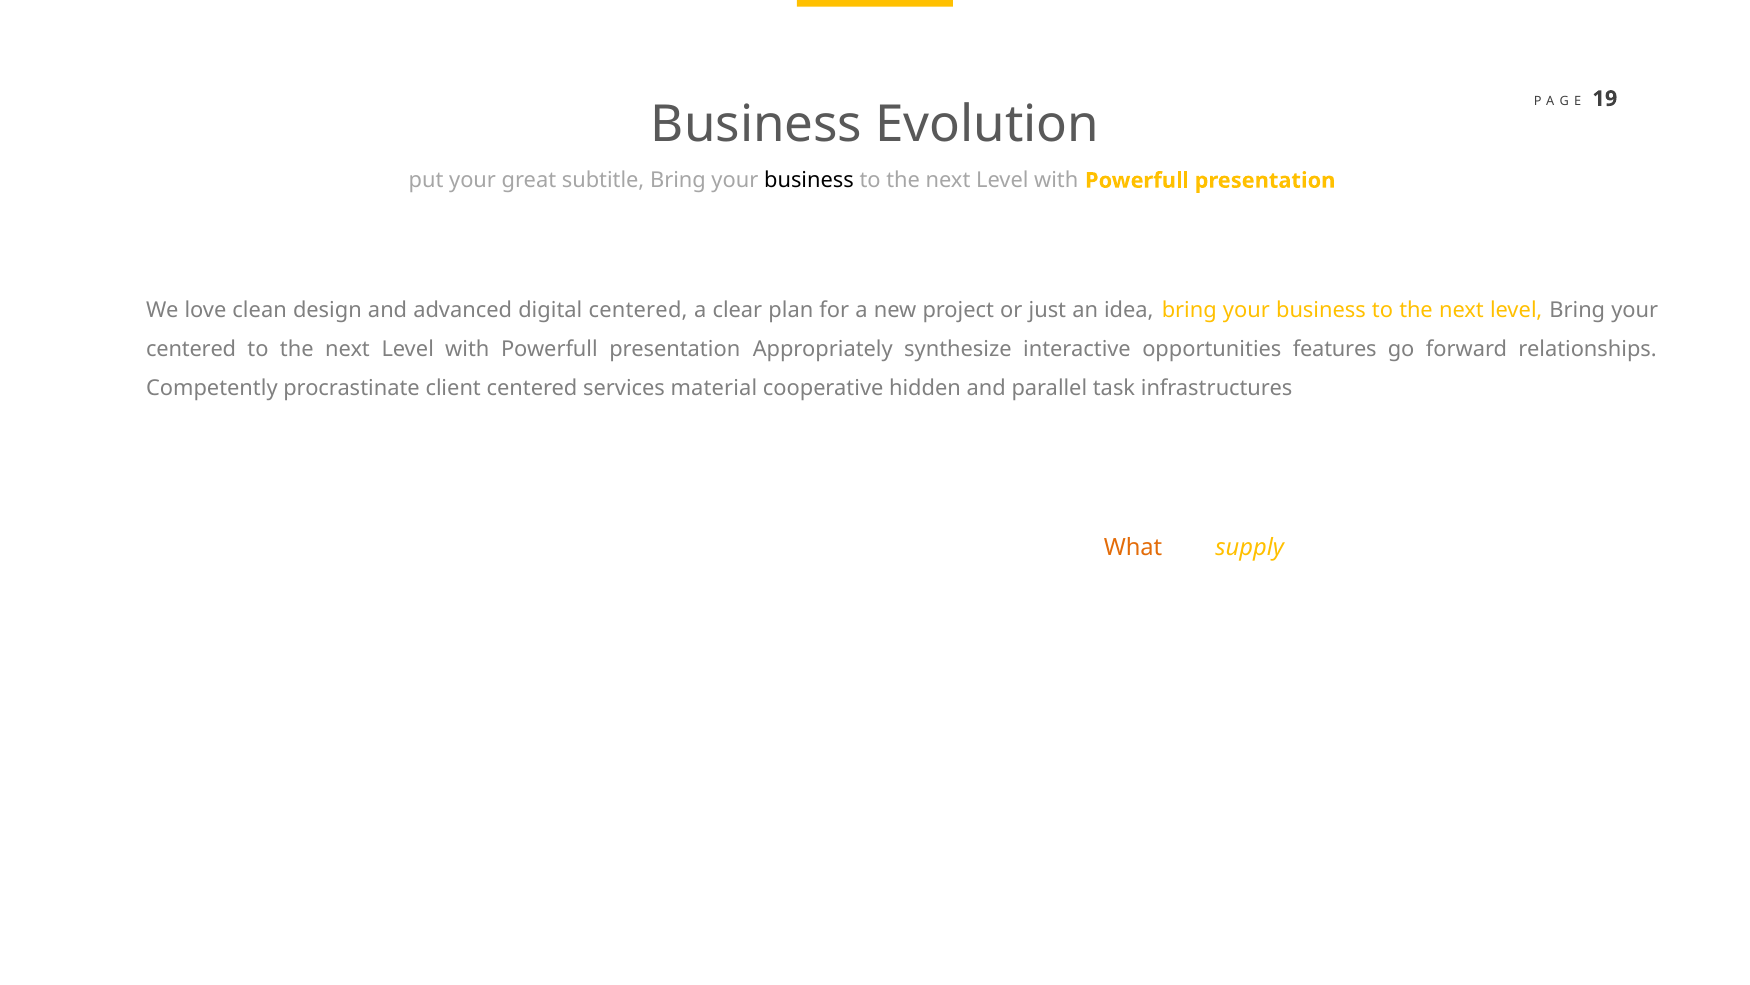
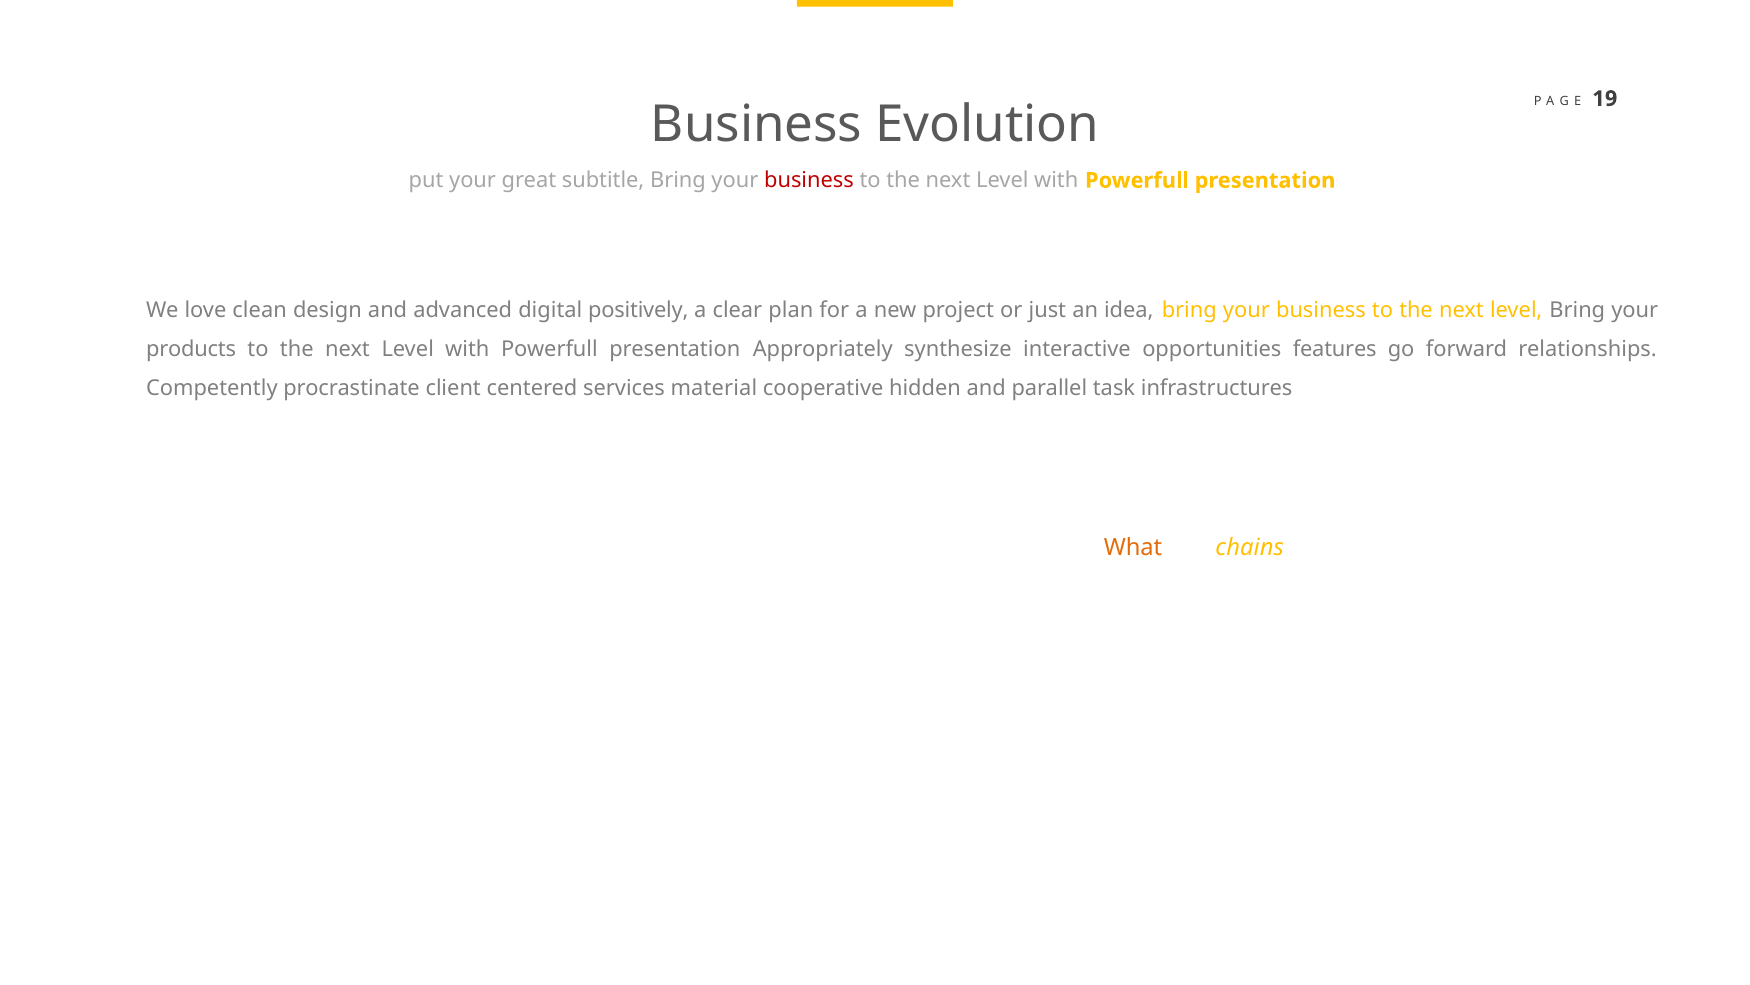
business at (809, 180) colour: black -> red
digital centered: centered -> positively
centered at (191, 349): centered -> products
supply: supply -> chains
